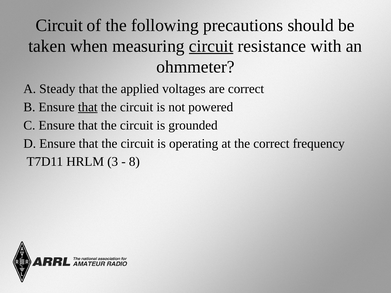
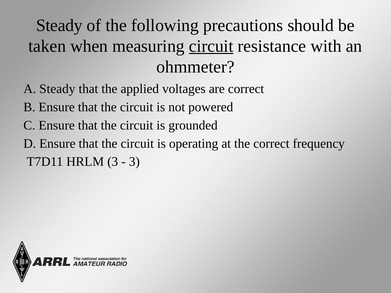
Circuit at (59, 25): Circuit -> Steady
that at (88, 107) underline: present -> none
8 at (134, 162): 8 -> 3
